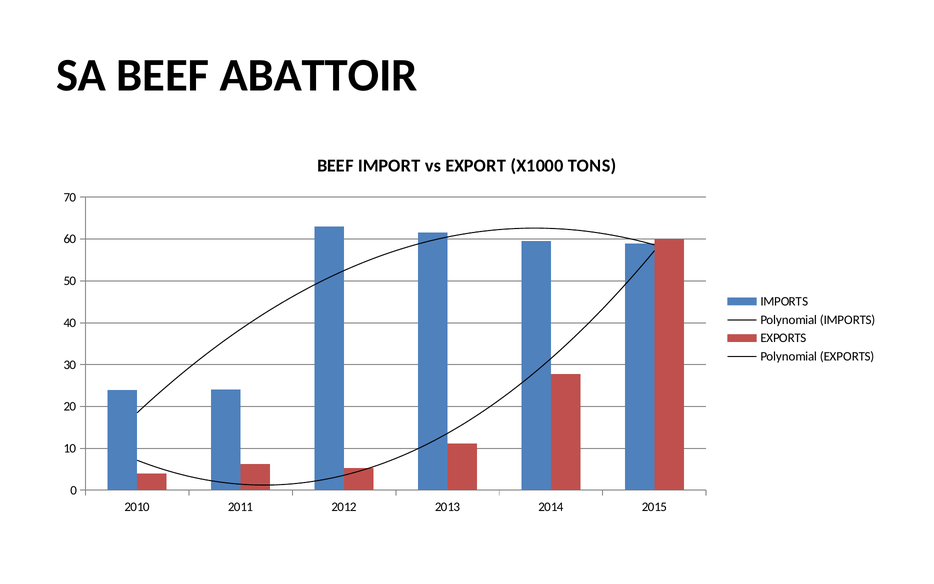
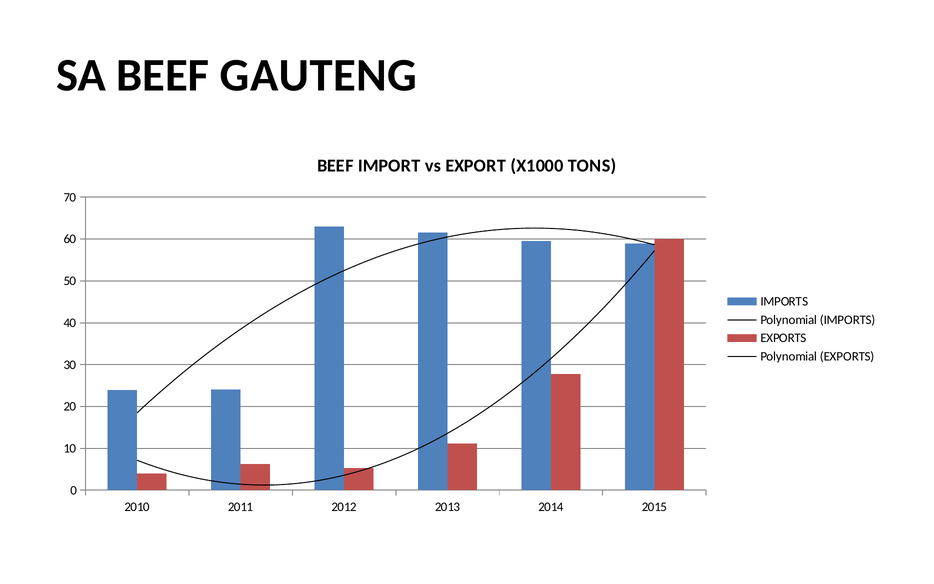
ABATTOIR: ABATTOIR -> GAUTENG
